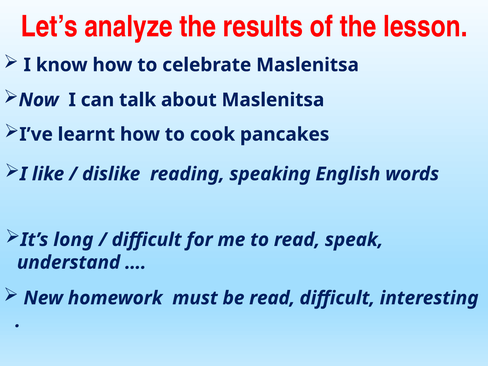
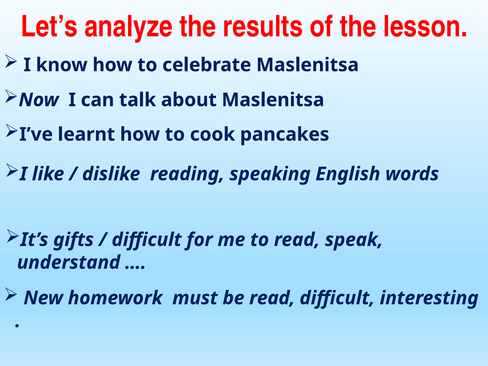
long: long -> gifts
